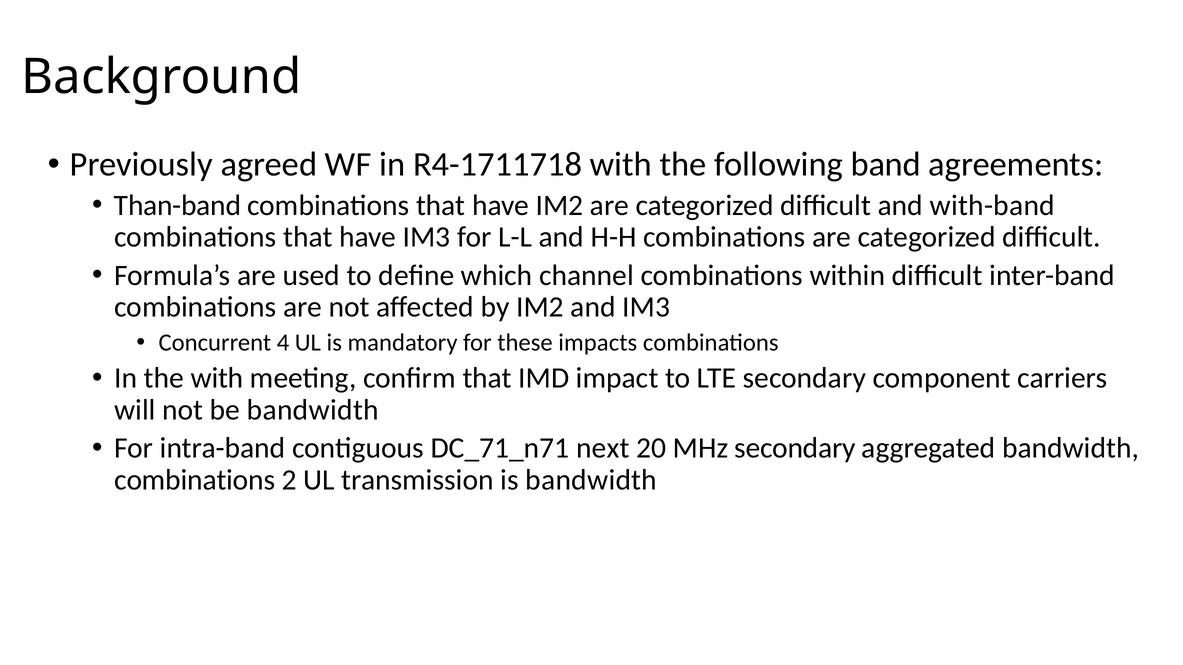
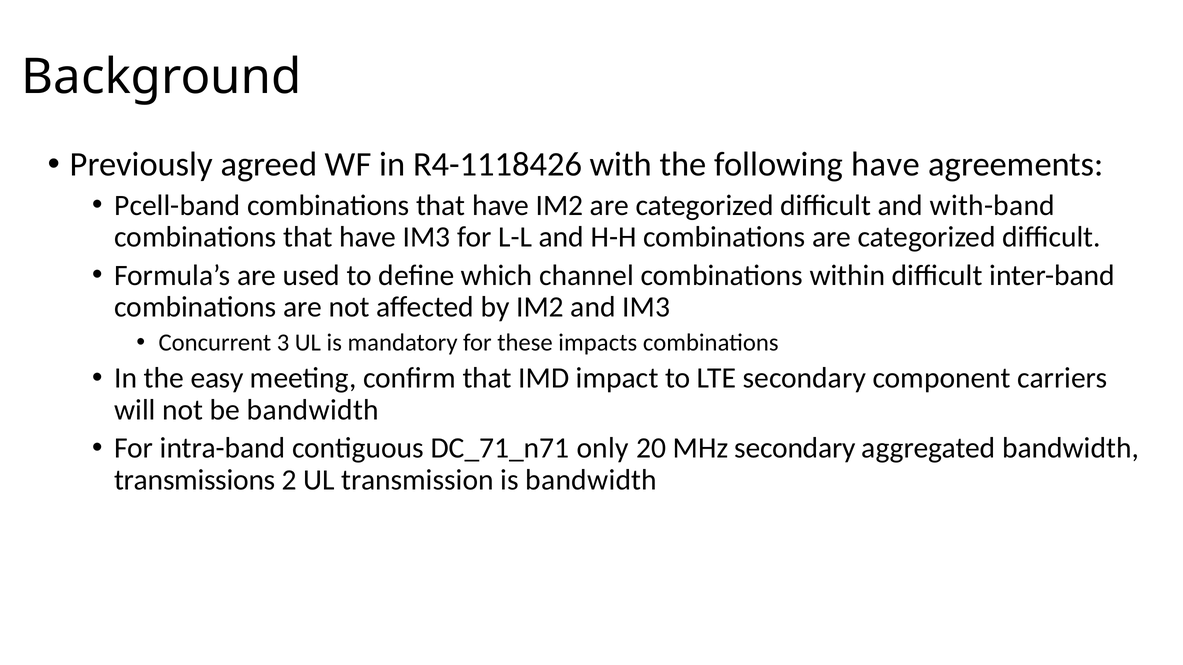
R4-1711718: R4-1711718 -> R4-1118426
following band: band -> have
Than-band: Than-band -> Pcell-band
4: 4 -> 3
the with: with -> easy
next: next -> only
combinations at (195, 480): combinations -> transmissions
